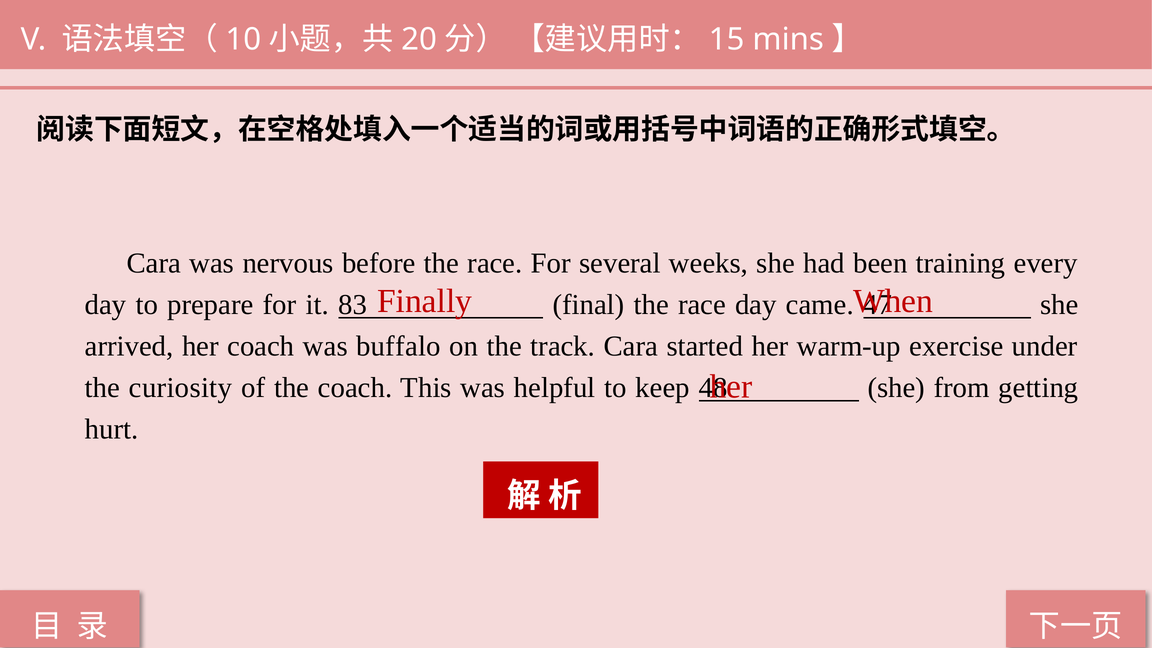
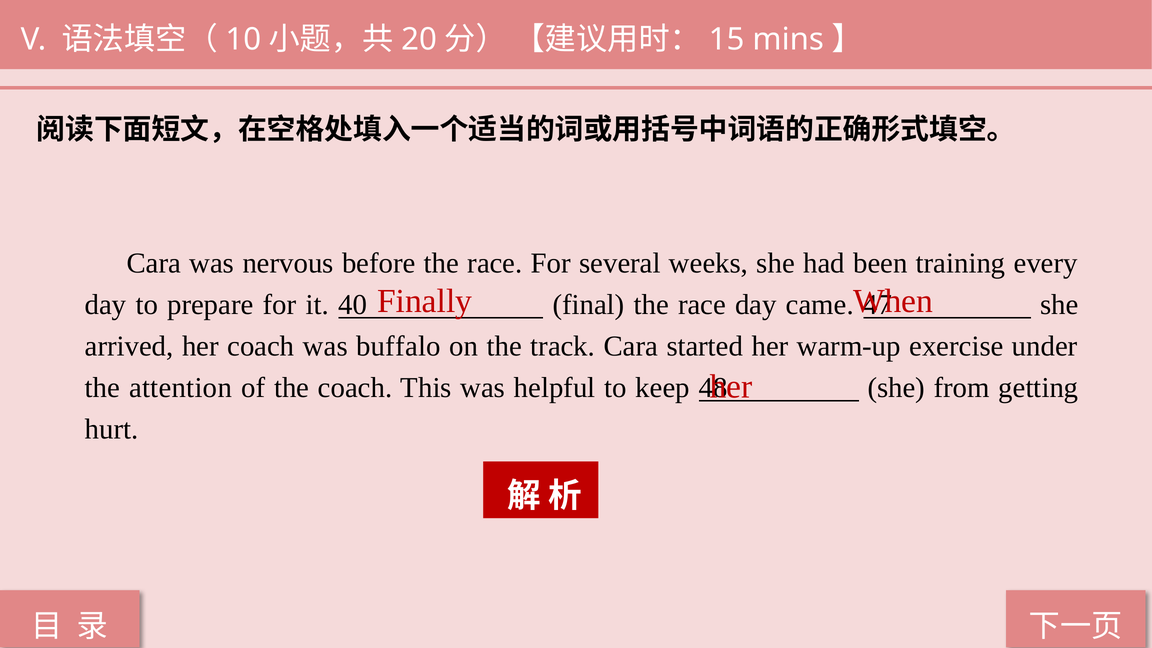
83: 83 -> 40
curiosity: curiosity -> attention
